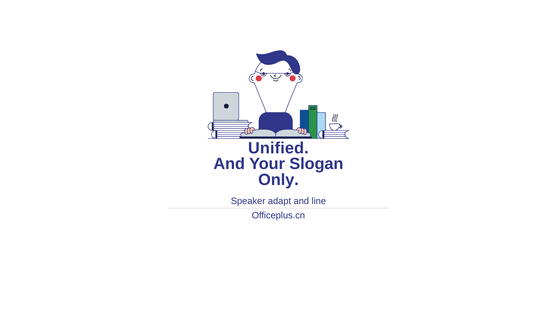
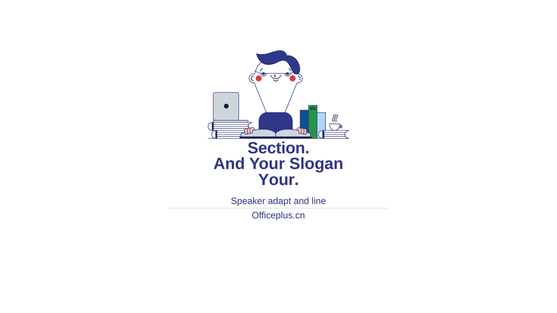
Unified: Unified -> Section
Only at (279, 180): Only -> Your
